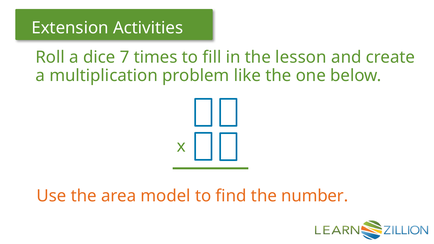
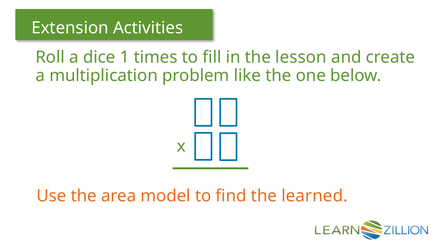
7: 7 -> 1
number: number -> learned
